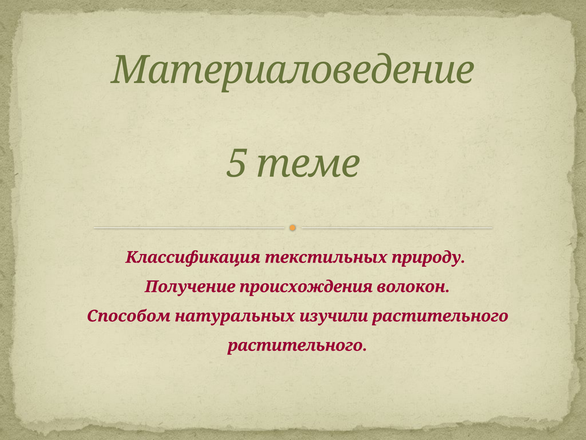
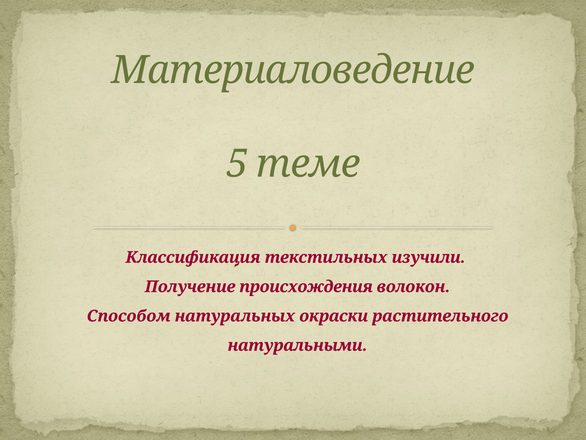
природу: природу -> изучили
изучили: изучили -> окраски
растительного at (298, 345): растительного -> натуральными
